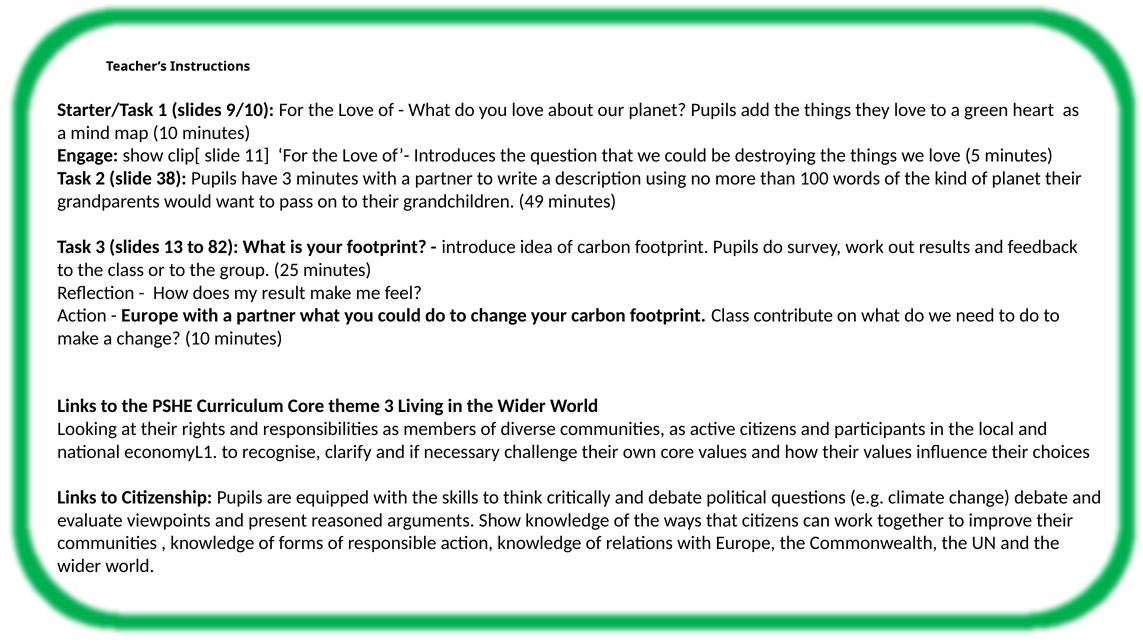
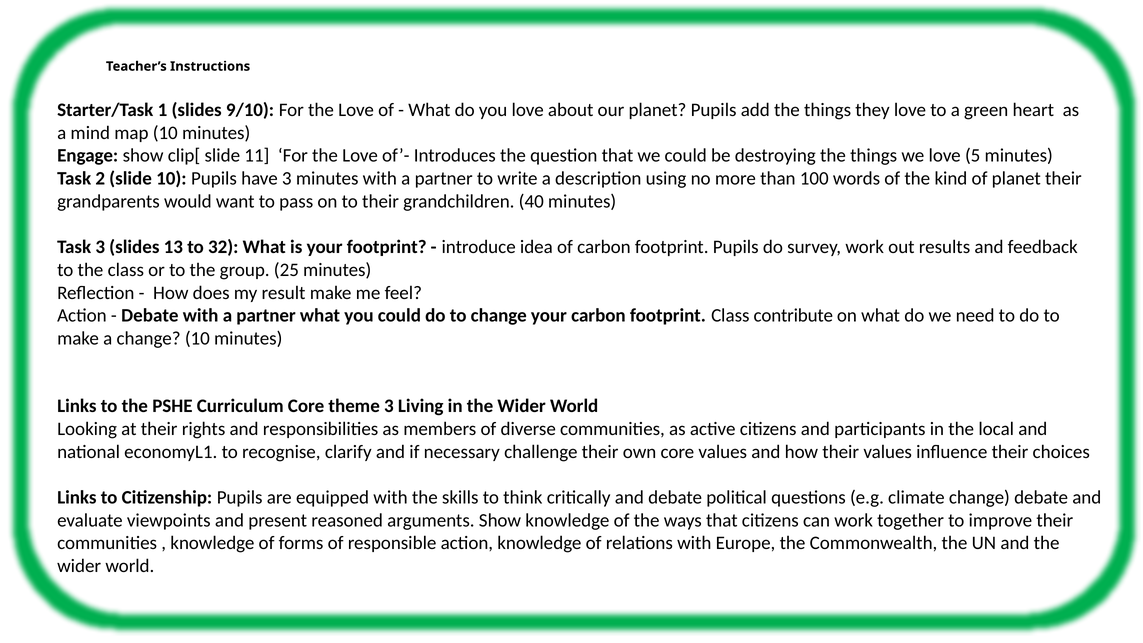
slide 38: 38 -> 10
49: 49 -> 40
82: 82 -> 32
Europe at (150, 316): Europe -> Debate
